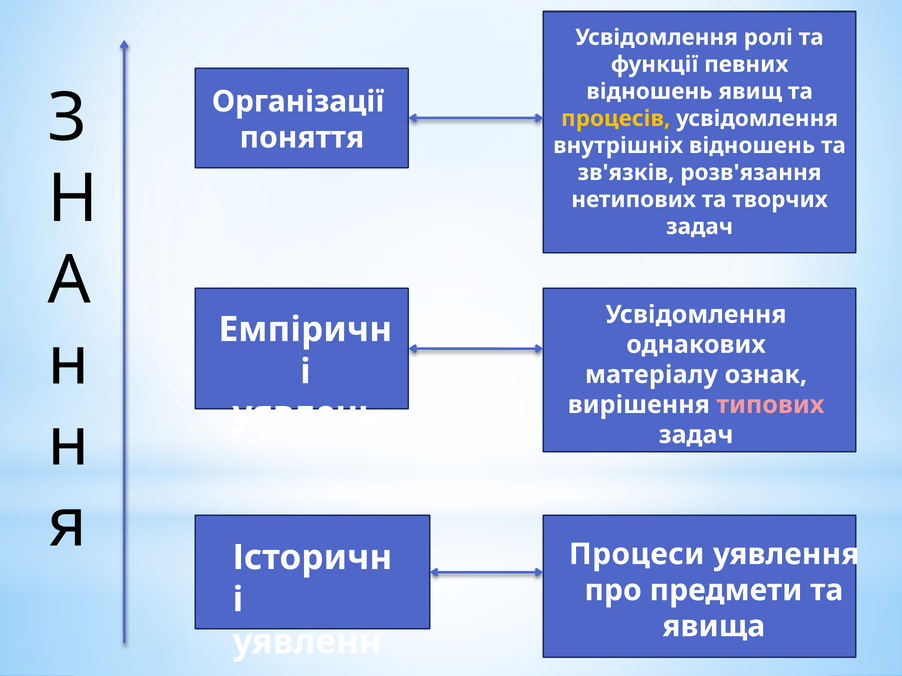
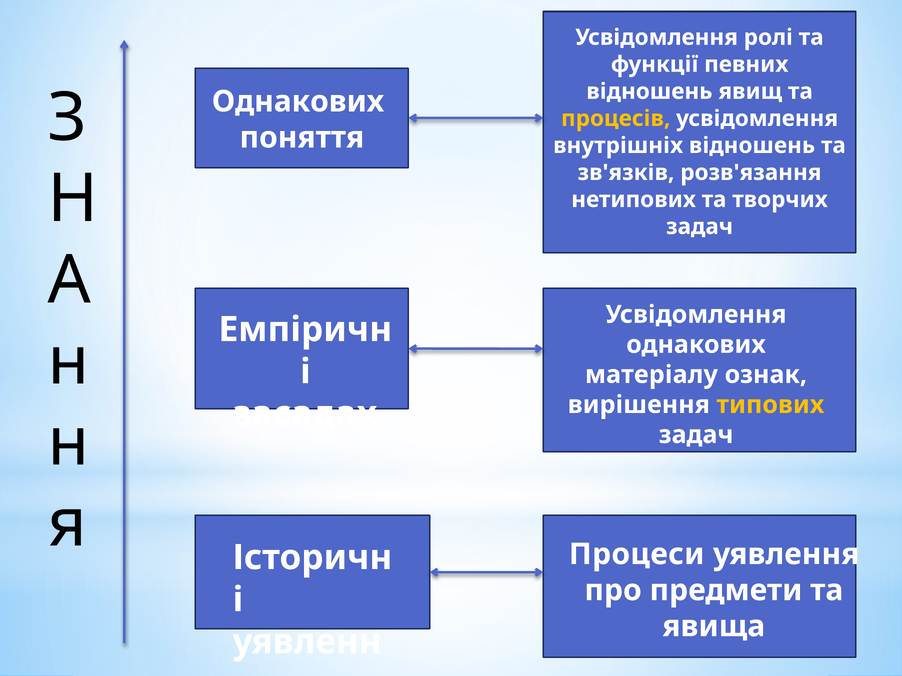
Організації at (298, 102): Організації -> Однакових
типових colour: pink -> yellow
уявлень: уявлень -> засадах
